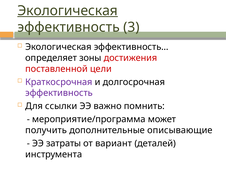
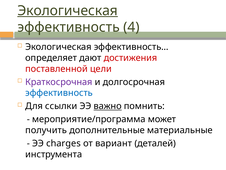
3: 3 -> 4
зоны: зоны -> дают
эффективность at (59, 93) colour: purple -> blue
важно underline: none -> present
описывающие: описывающие -> материальные
затраты: затраты -> charges
